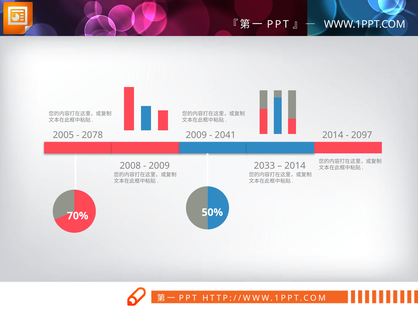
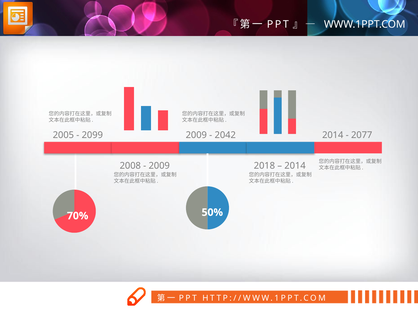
2078: 2078 -> 2099
2041: 2041 -> 2042
2097: 2097 -> 2077
2033: 2033 -> 2018
